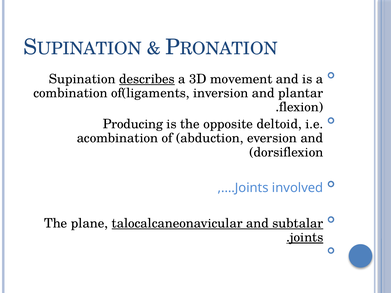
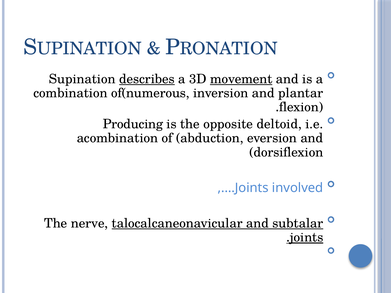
movement underline: none -> present
of(ligaments: of(ligaments -> of(numerous
plane: plane -> nerve
